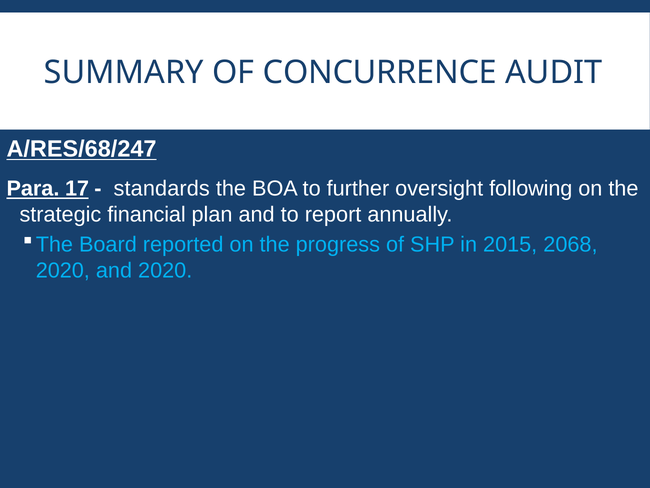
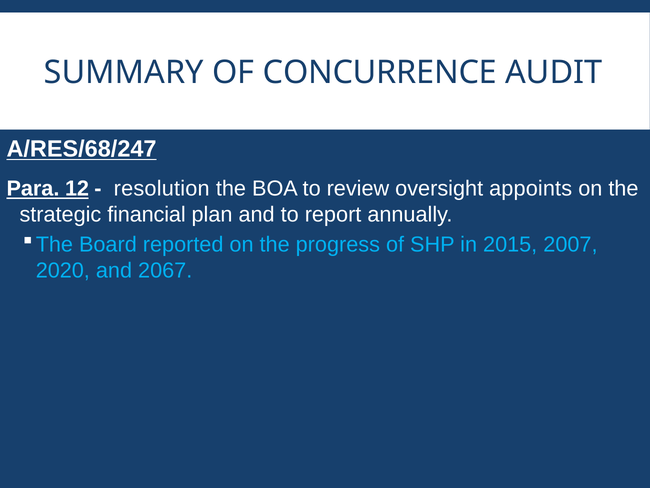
17: 17 -> 12
standards: standards -> resolution
further: further -> review
following: following -> appoints
2068: 2068 -> 2007
and 2020: 2020 -> 2067
